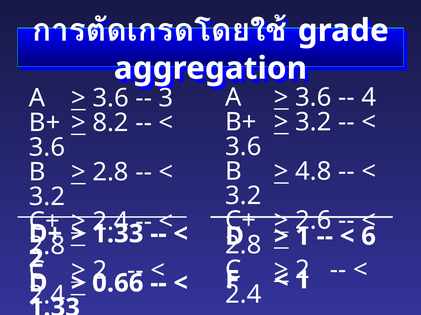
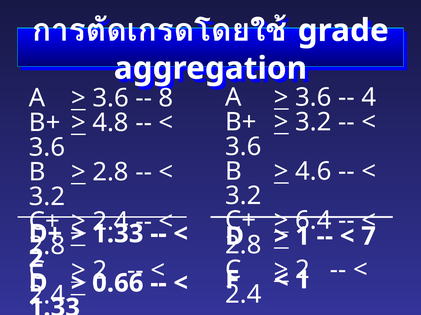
3: 3 -> 8
8.2: 8.2 -> 4.8
4.8: 4.8 -> 4.6
2.6: 2.6 -> 6.4
6: 6 -> 7
